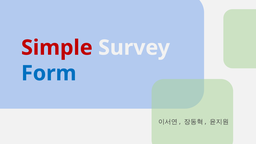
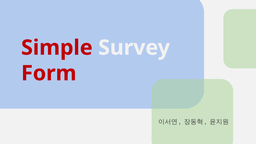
Form colour: blue -> red
